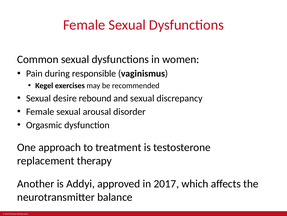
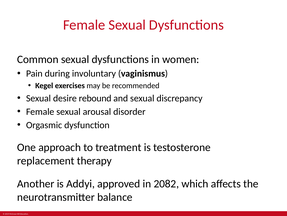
responsible: responsible -> involuntary
2017: 2017 -> 2082
